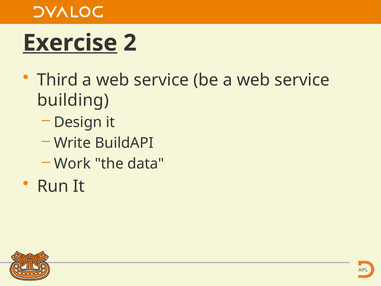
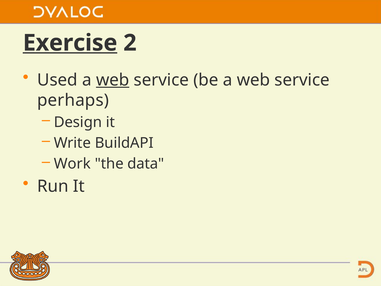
Third: Third -> Used
web at (113, 80) underline: none -> present
building: building -> perhaps
